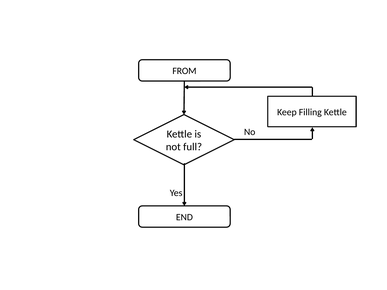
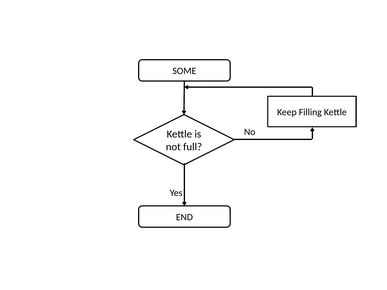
FROM: FROM -> SOME
